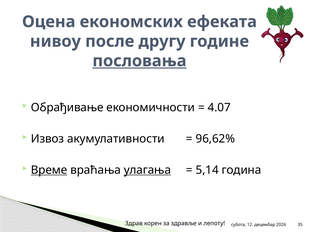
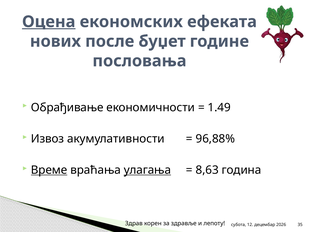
Оцена underline: none -> present
нивоу: нивоу -> нових
другу: другу -> буџет
пословања underline: present -> none
4.07: 4.07 -> 1.49
96,62%: 96,62% -> 96,88%
5,14: 5,14 -> 8,63
